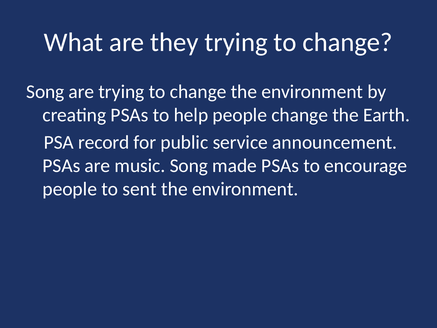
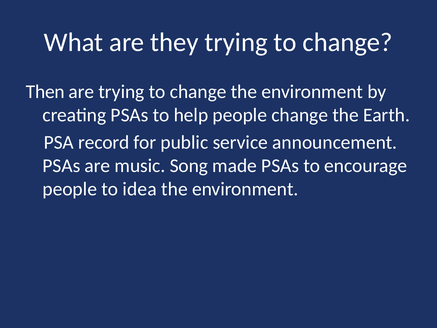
Song at (45, 92): Song -> Then
sent: sent -> idea
